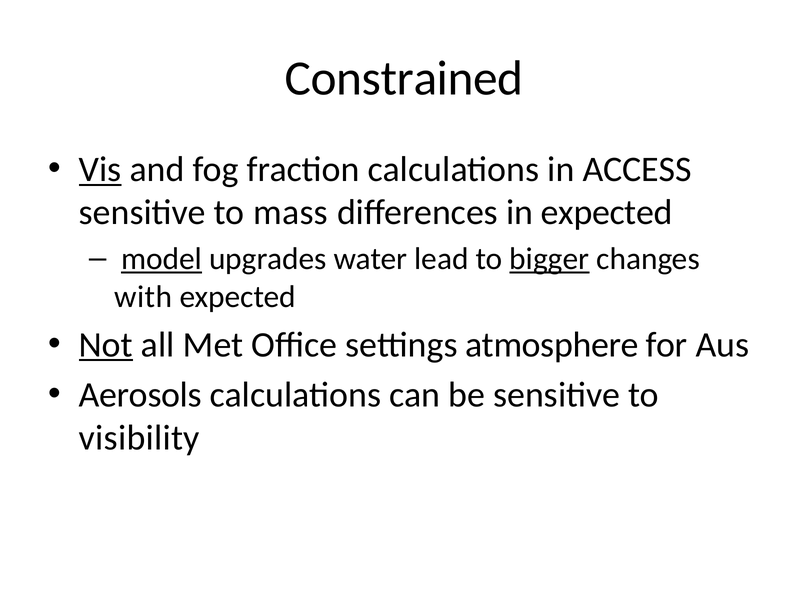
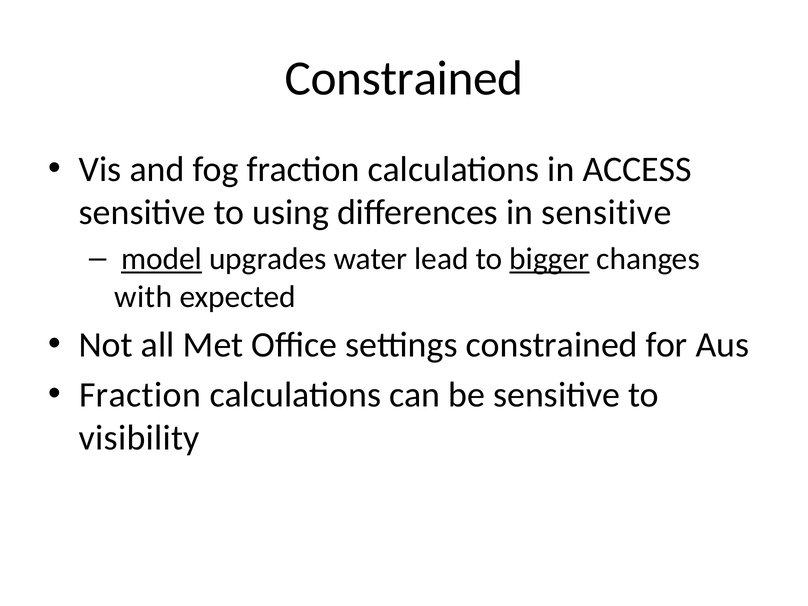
Vis underline: present -> none
mass: mass -> using
in expected: expected -> sensitive
Not underline: present -> none
settings atmosphere: atmosphere -> constrained
Aerosols at (140, 395): Aerosols -> Fraction
